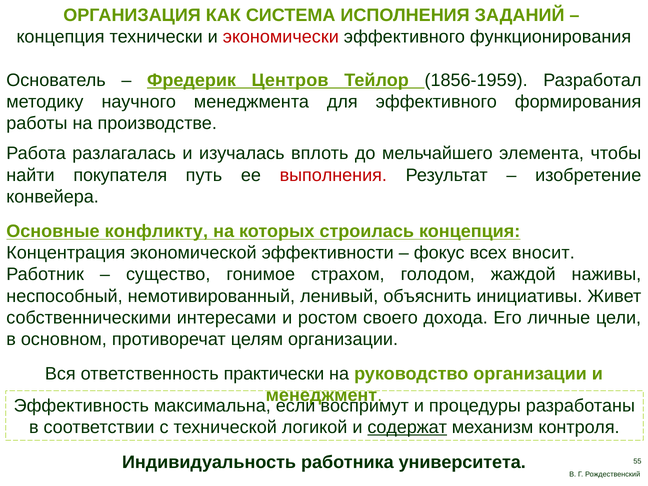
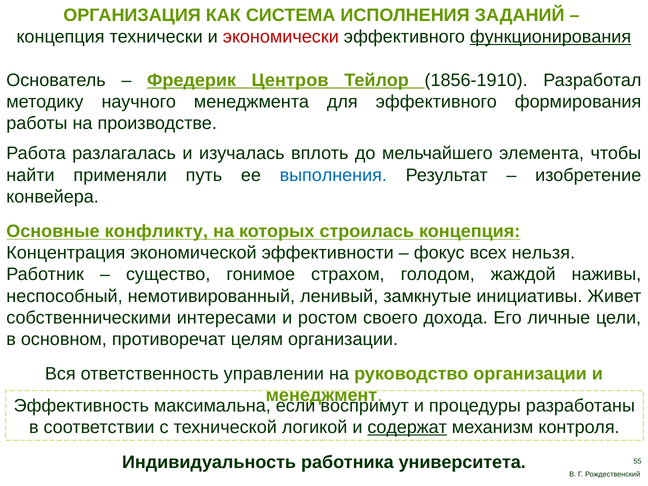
функционирования underline: none -> present
1856-1959: 1856-1959 -> 1856-1910
покупателя: покупателя -> применяли
выполнения colour: red -> blue
вносит: вносит -> нельзя
объяснить: объяснить -> замкнутые
практически: практически -> управлении
